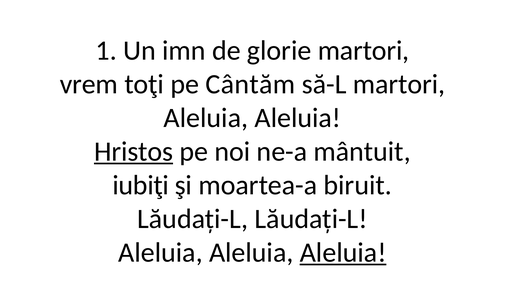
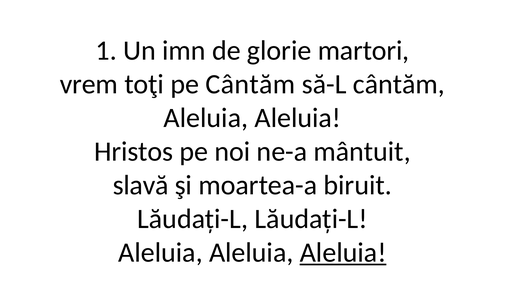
să-L martori: martori -> cântăm
Hristos underline: present -> none
iubiţi: iubiţi -> slavă
